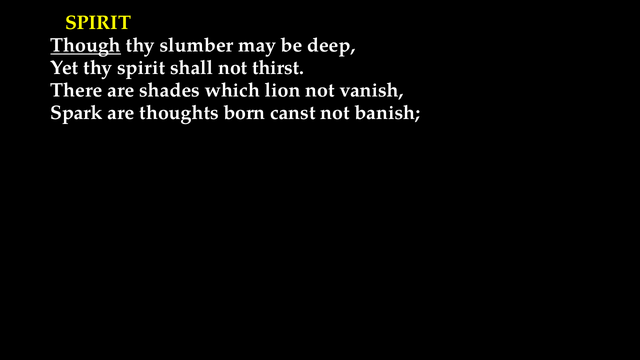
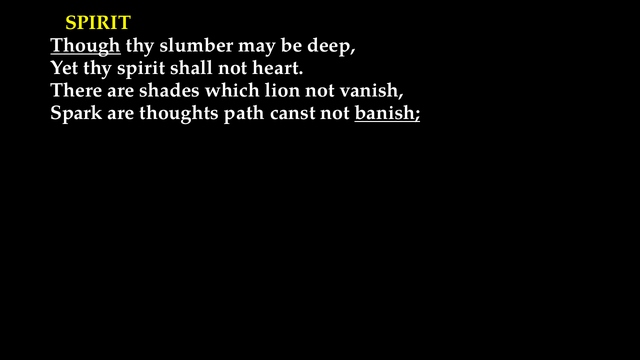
thirst: thirst -> heart
born: born -> path
banish underline: none -> present
